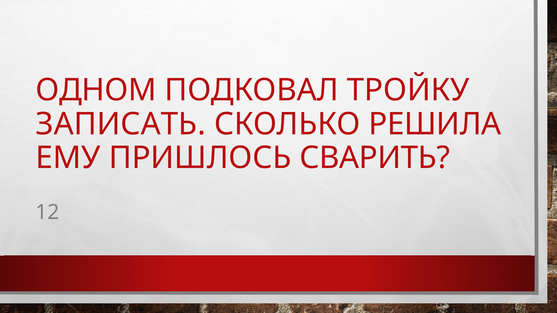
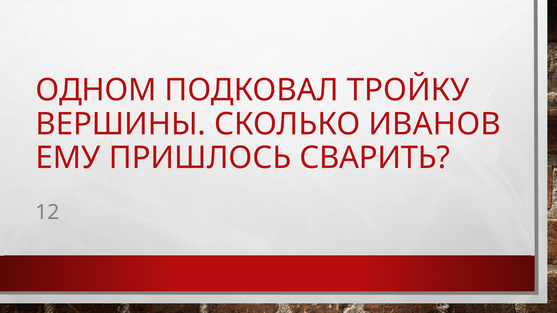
ЗАПИСАТЬ: ЗАПИСАТЬ -> ВЕРШИНЫ
РЕШИЛА: РЕШИЛА -> ИВАНОВ
